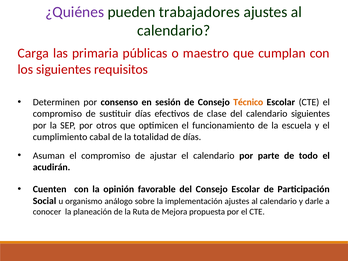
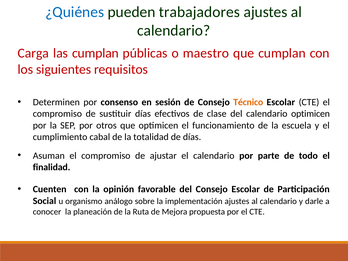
¿Quiénes colour: purple -> blue
las primaria: primaria -> cumplan
calendario siguientes: siguientes -> optimicen
acudirán: acudirán -> finalidad
